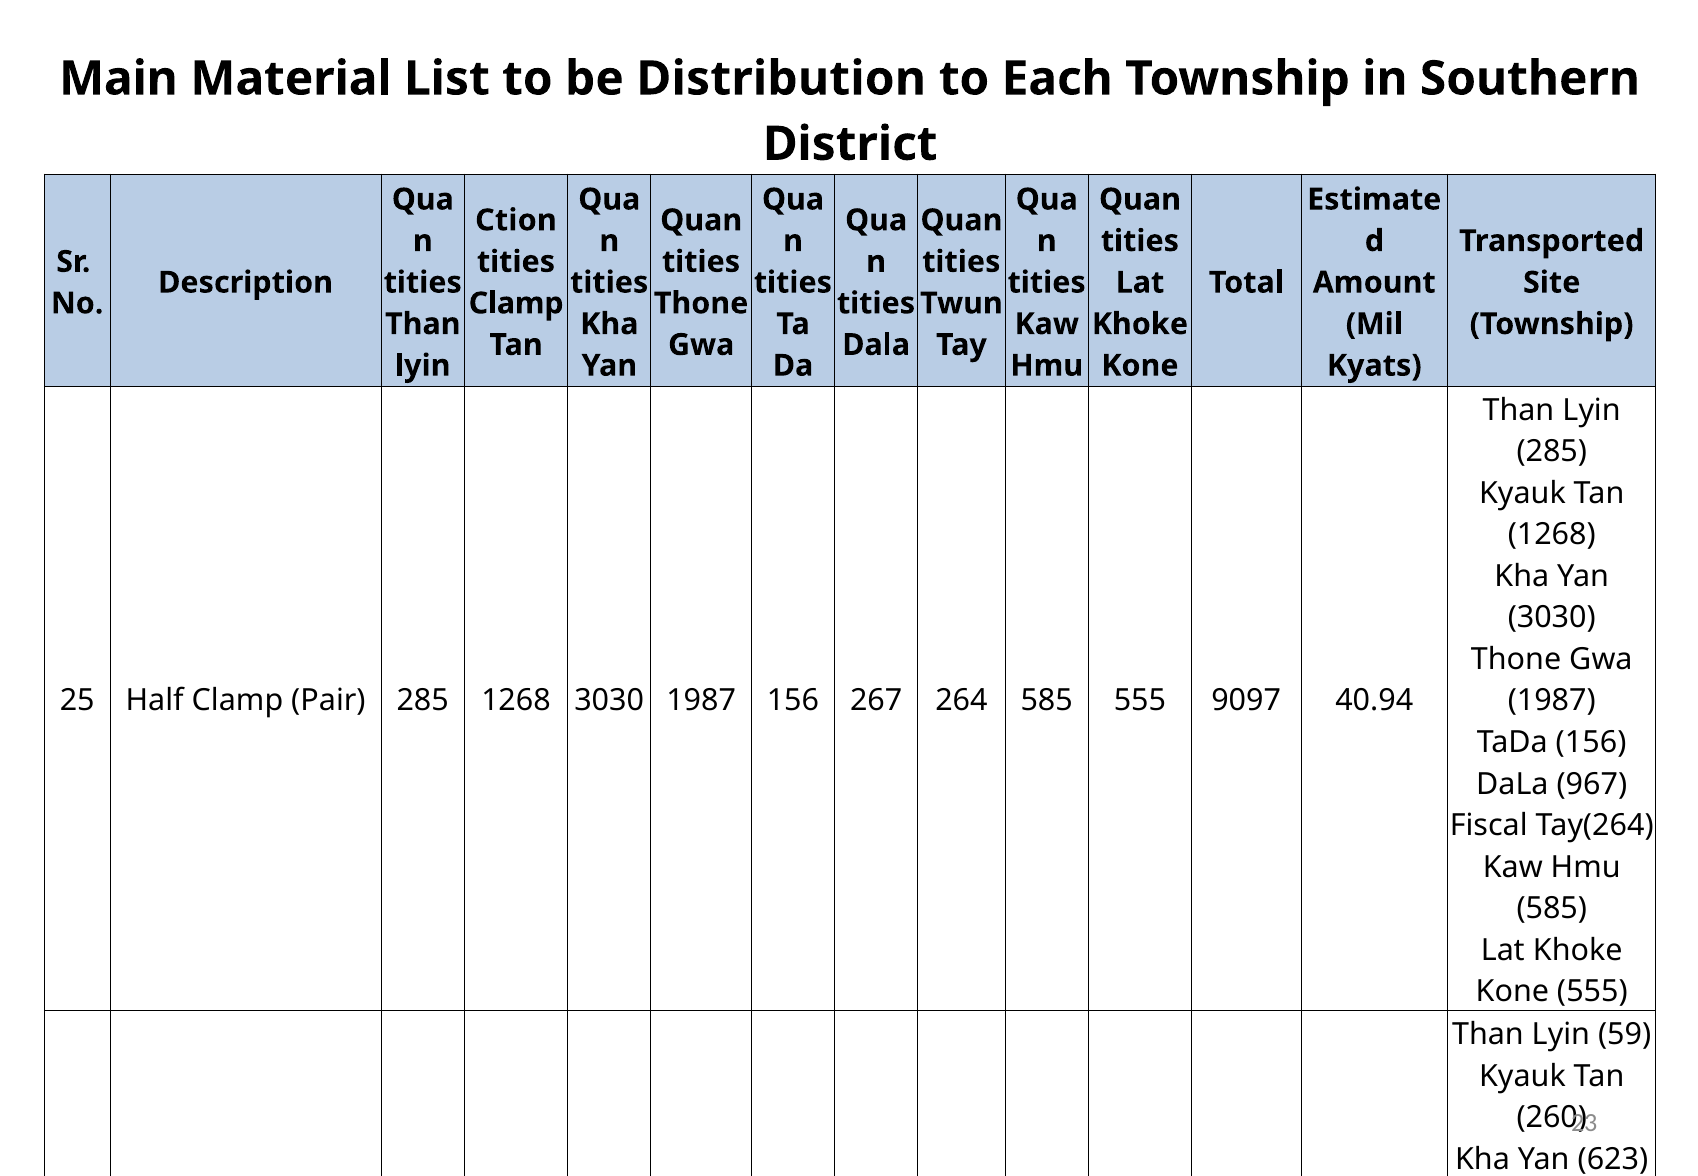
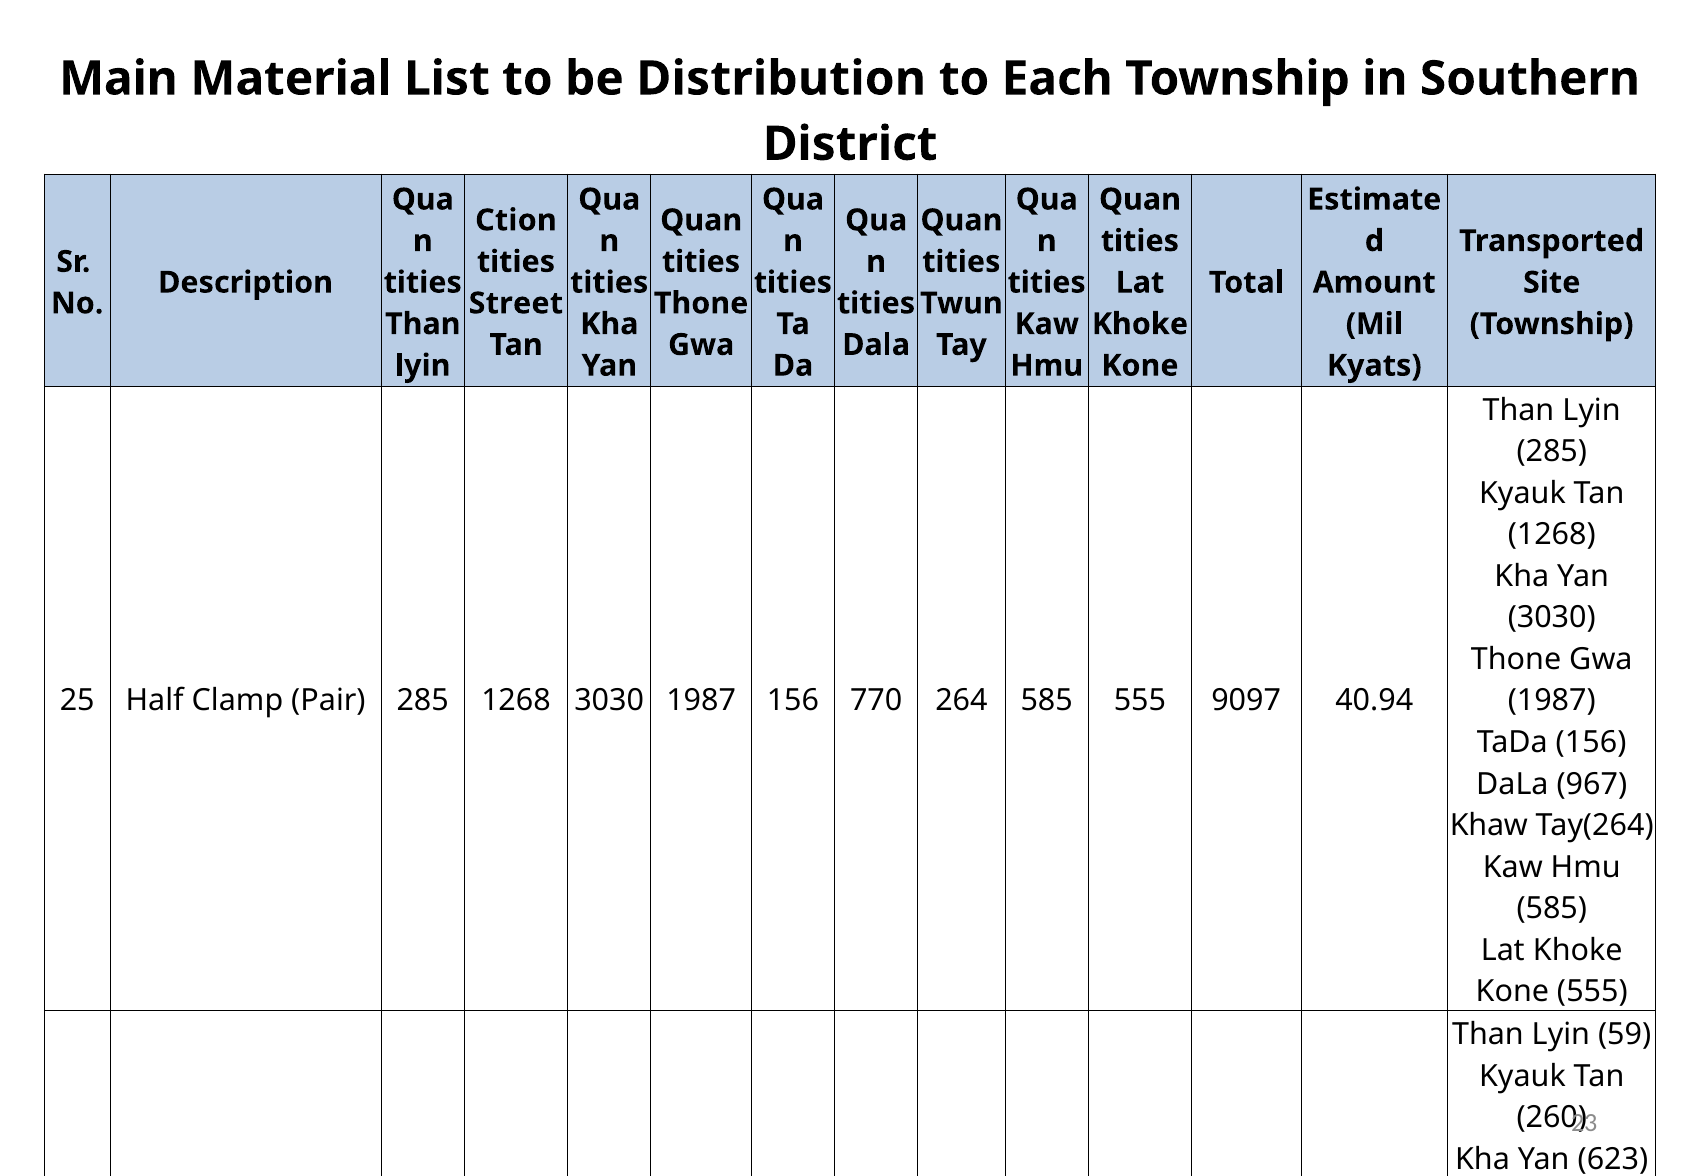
Clamp at (516, 303): Clamp -> Street
267: 267 -> 770
Fiscal: Fiscal -> Khaw
